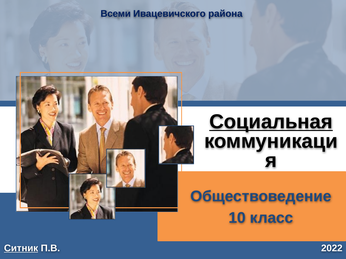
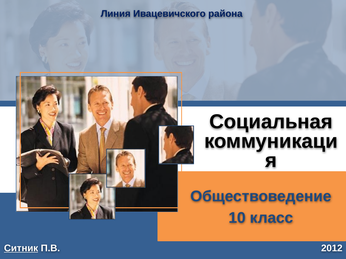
Всеми: Всеми -> Линия
Социальная underline: present -> none
2022: 2022 -> 2012
